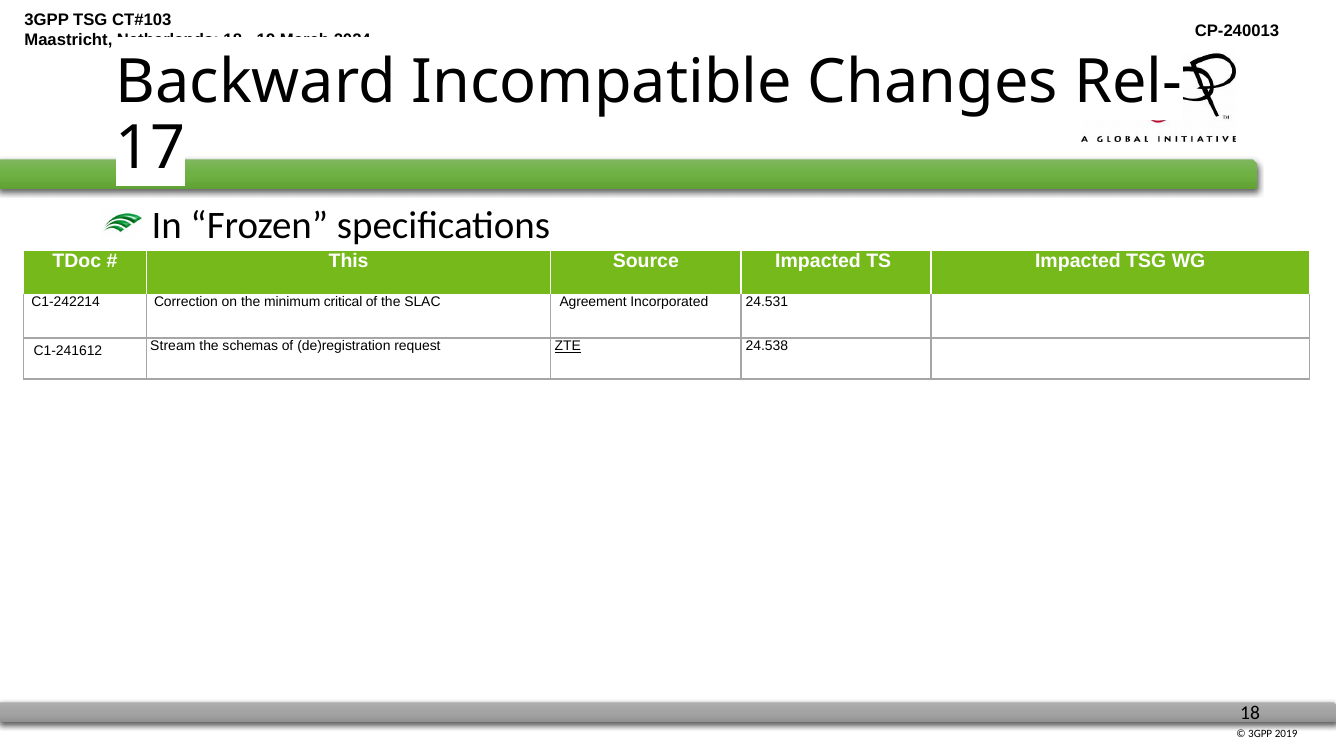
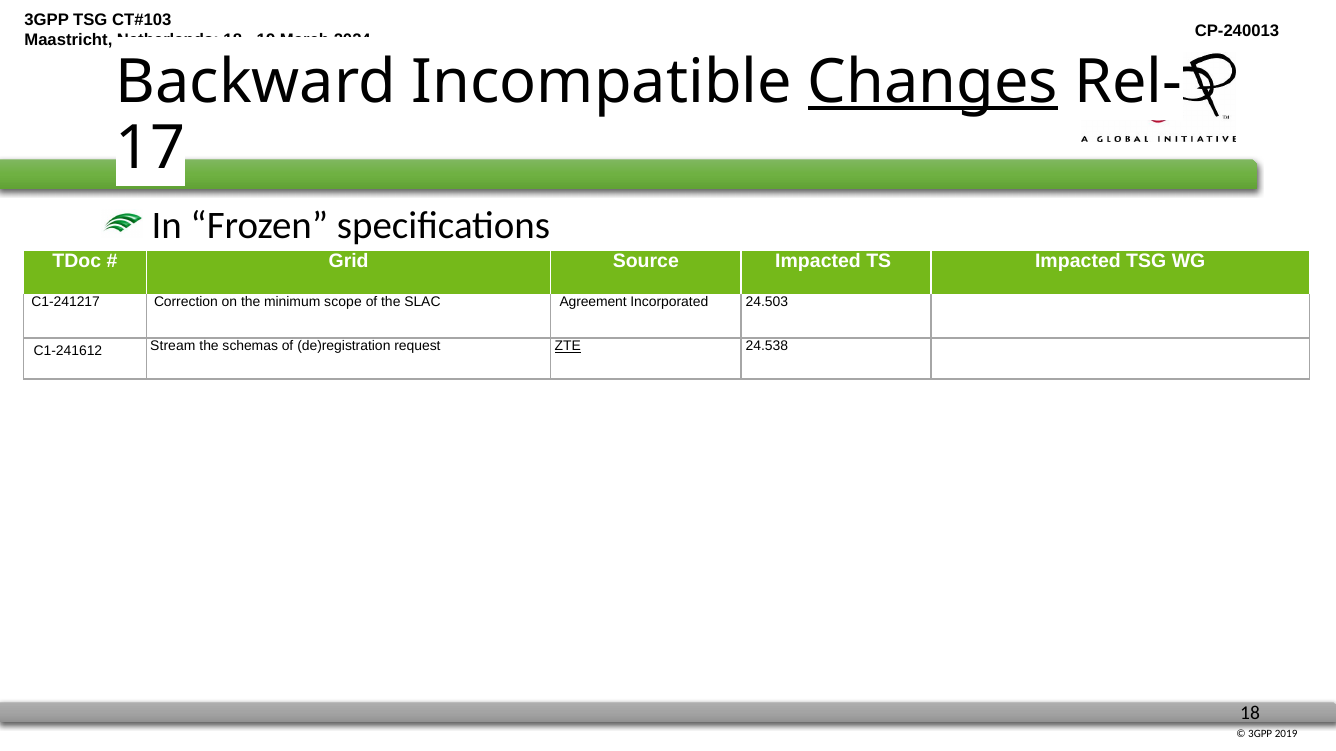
Changes underline: none -> present
This: This -> Grid
C1-242214: C1-242214 -> C1-241217
critical: critical -> scope
24.531: 24.531 -> 24.503
